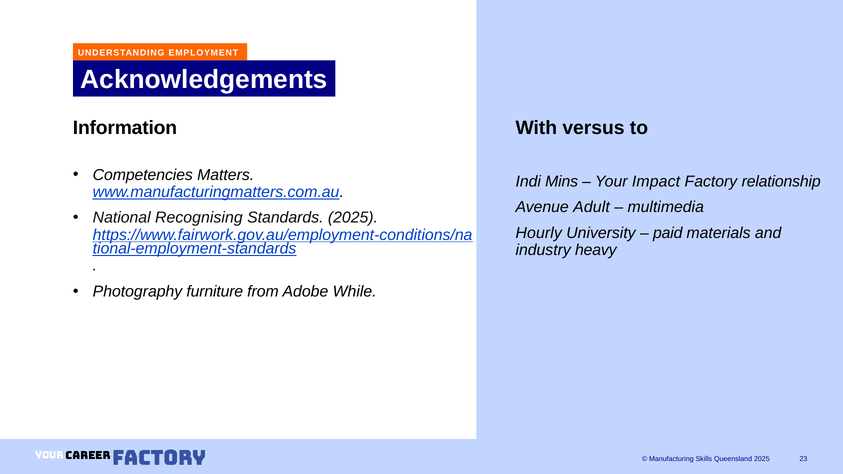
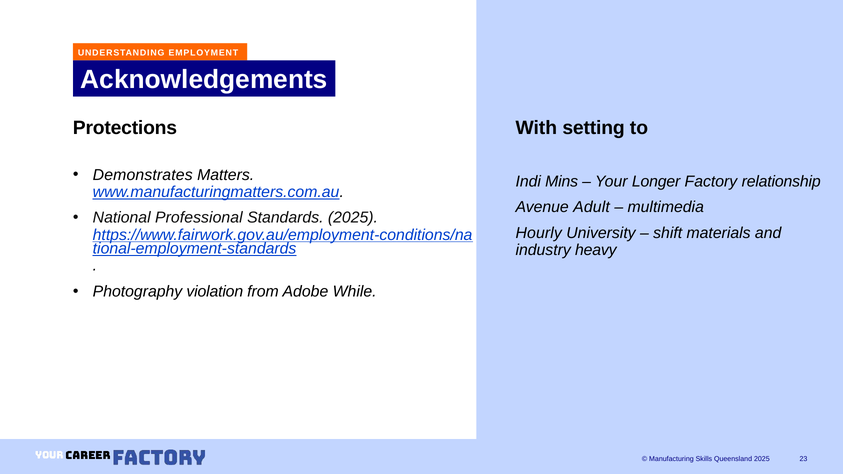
Information: Information -> Protections
versus: versus -> setting
Competencies: Competencies -> Demonstrates
Impact: Impact -> Longer
Recognising: Recognising -> Professional
paid: paid -> shift
furniture: furniture -> violation
